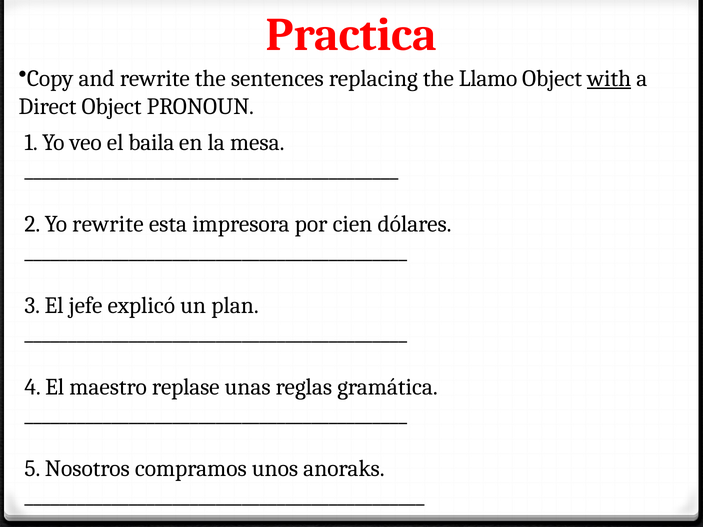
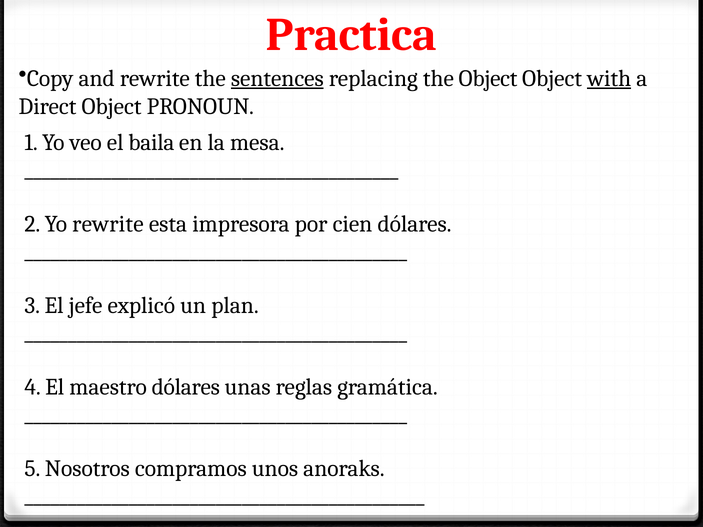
sentences underline: none -> present
the Llamo: Llamo -> Object
maestro replase: replase -> dólares
